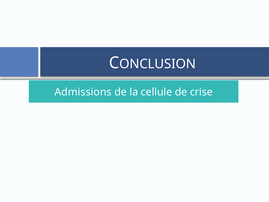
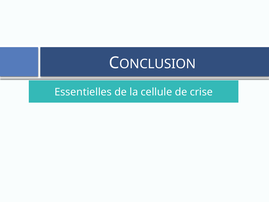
Admissions: Admissions -> Essentielles
